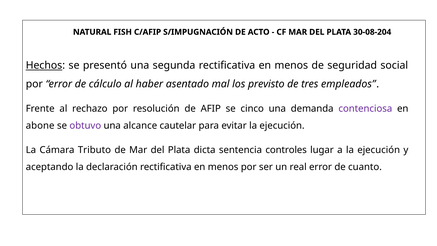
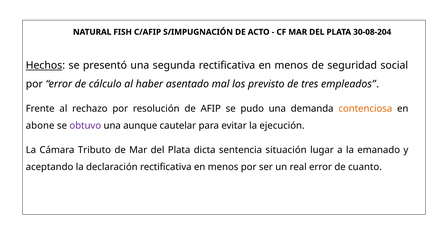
cinco: cinco -> pudo
contenciosa colour: purple -> orange
alcance: alcance -> aunque
controles: controles -> situación
a la ejecución: ejecución -> emanado
